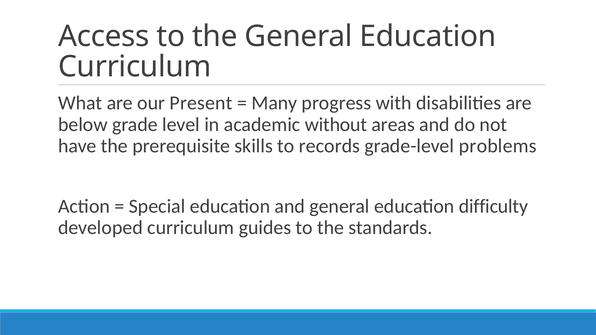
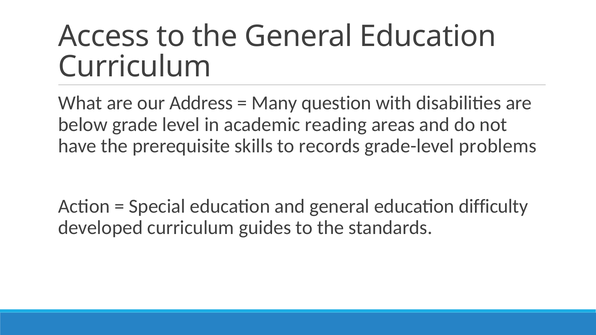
Present: Present -> Address
progress: progress -> question
without: without -> reading
